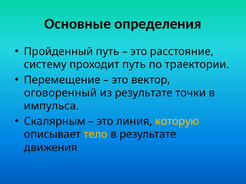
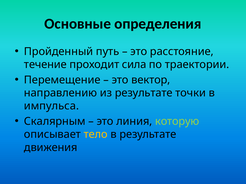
систему: систему -> течение
проходит путь: путь -> сила
оговоренный: оговоренный -> направлению
которую colour: yellow -> light green
